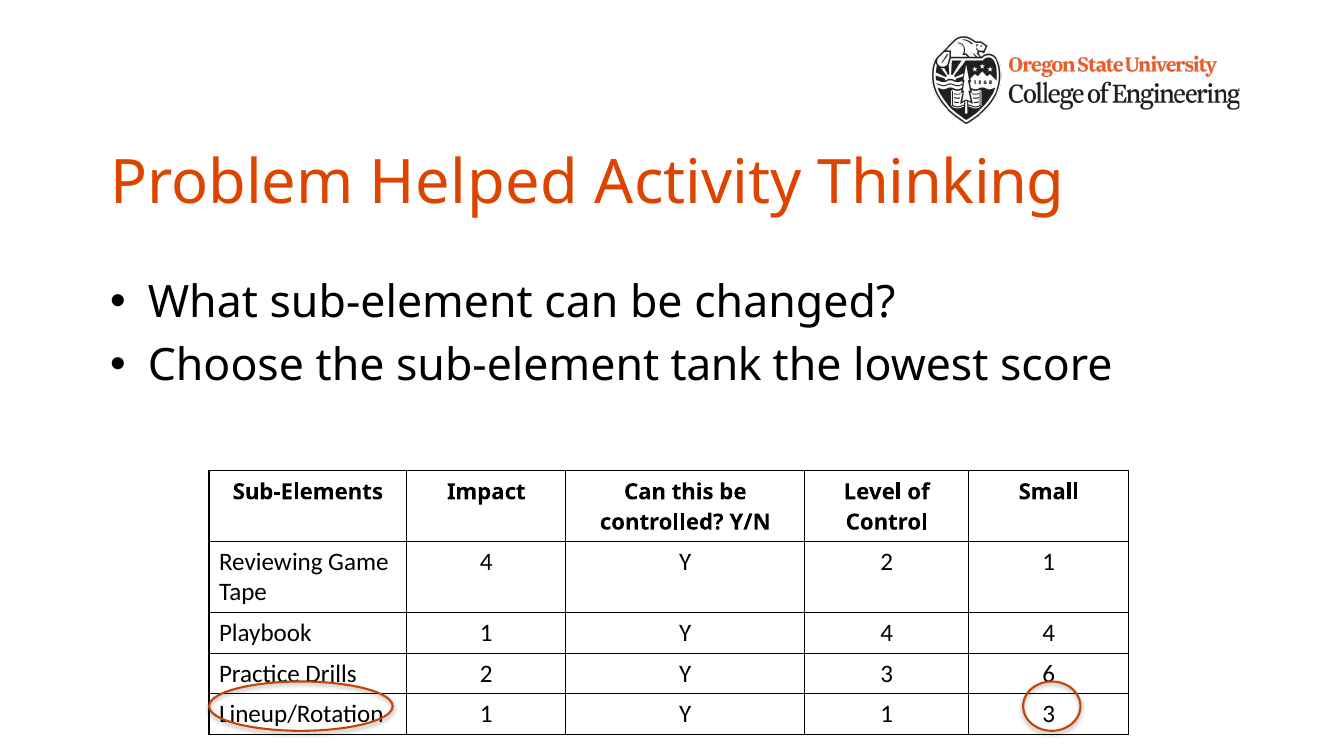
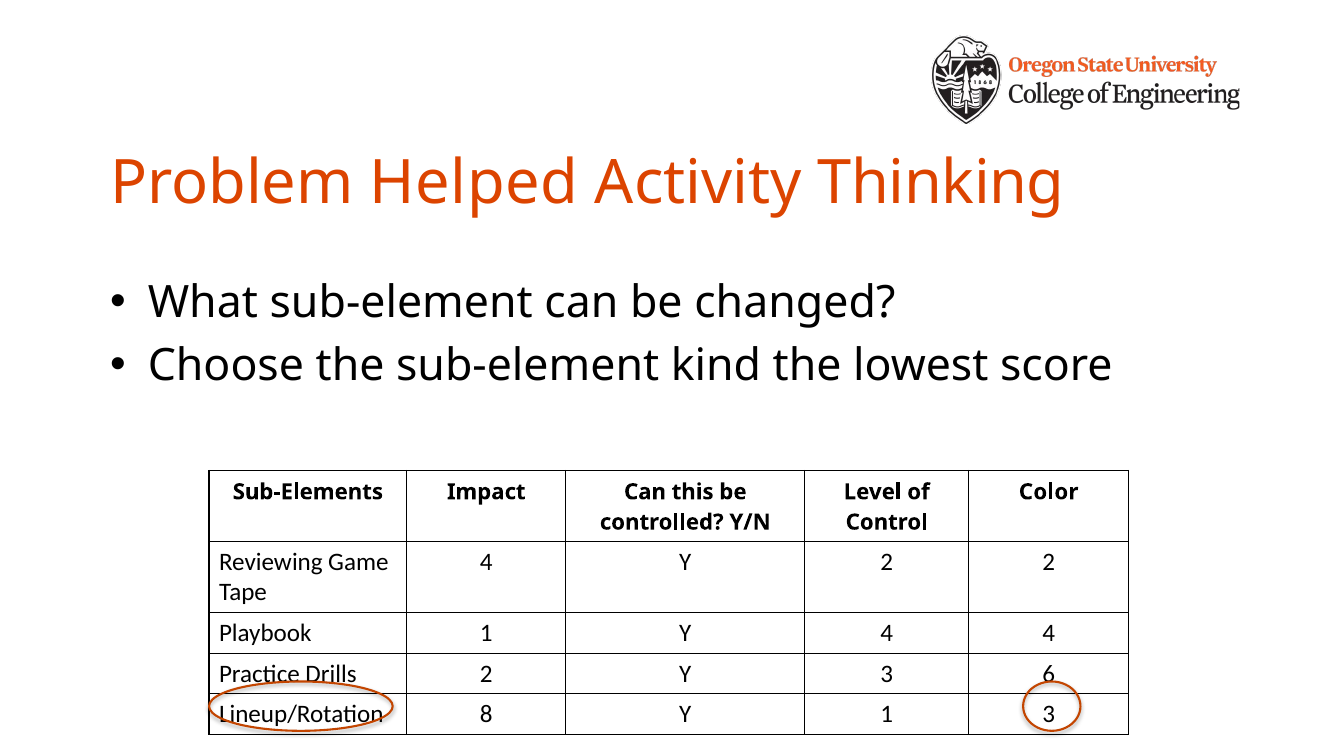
tank: tank -> kind
Small: Small -> Color
2 1: 1 -> 2
1 at (486, 714): 1 -> 8
